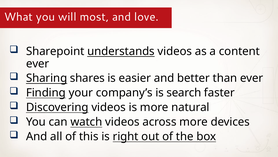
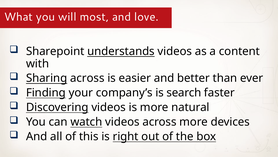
ever at (38, 63): ever -> with
Sharing shares: shares -> across
